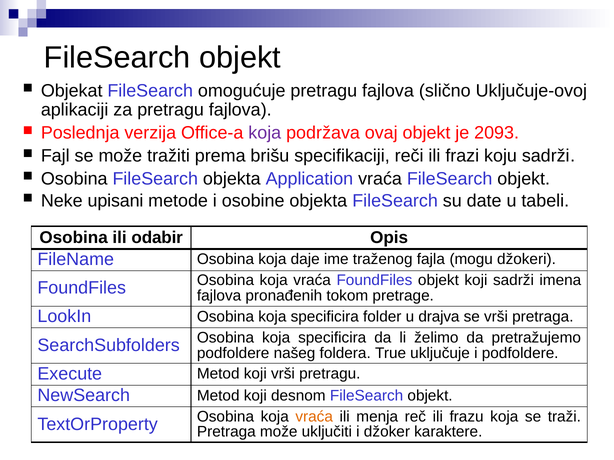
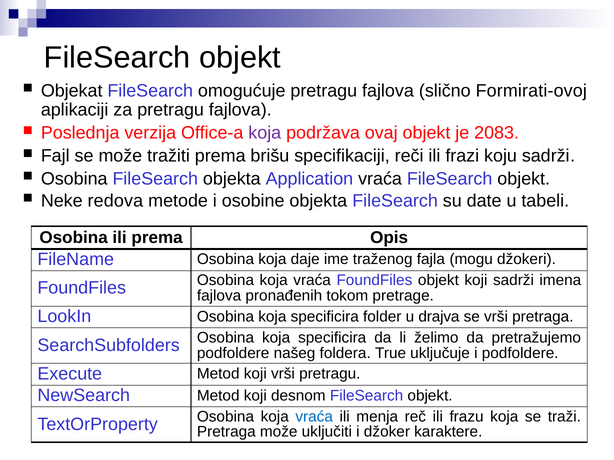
Uključuje-ovoj: Uključuje-ovoj -> Formirati-ovoj
2093: 2093 -> 2083
upisani: upisani -> redova
ili odabir: odabir -> prema
vraća at (314, 417) colour: orange -> blue
